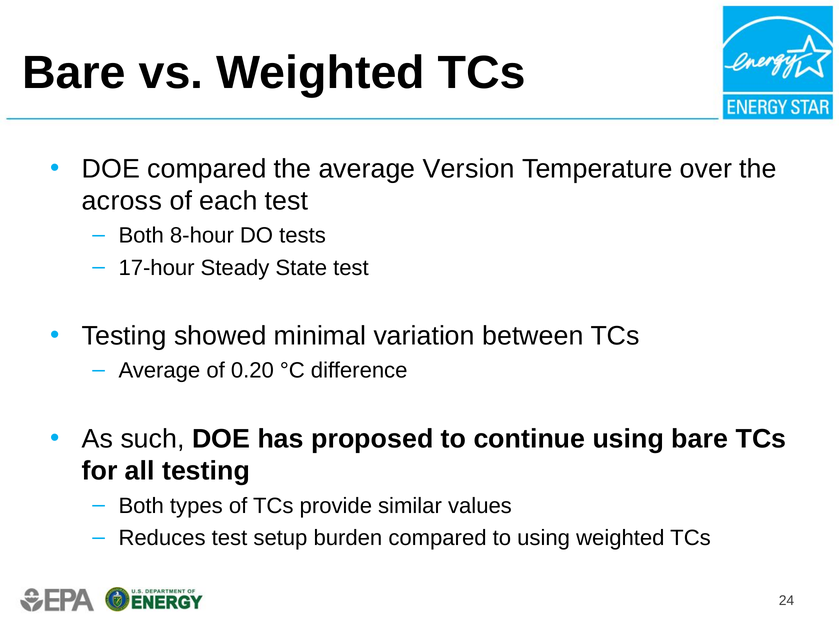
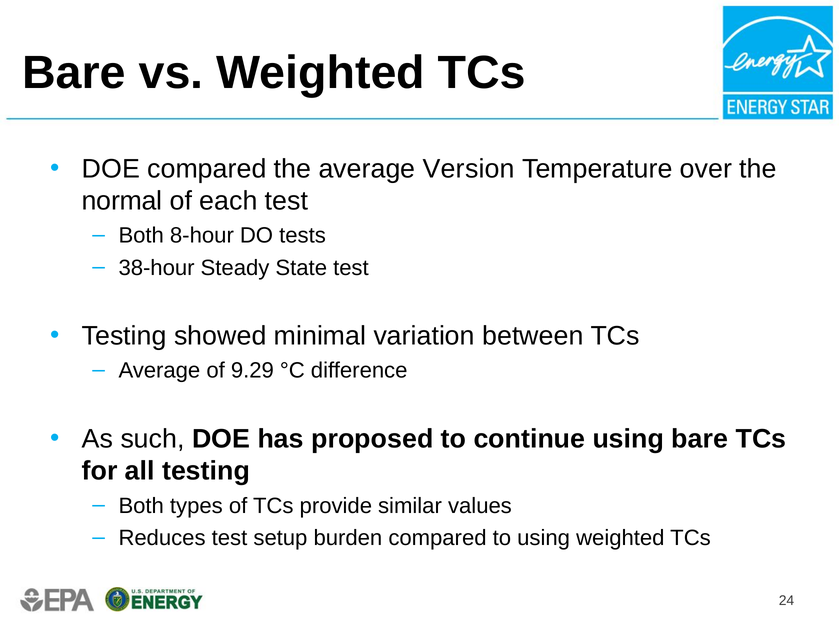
across: across -> normal
17-hour: 17-hour -> 38-hour
0.20: 0.20 -> 9.29
